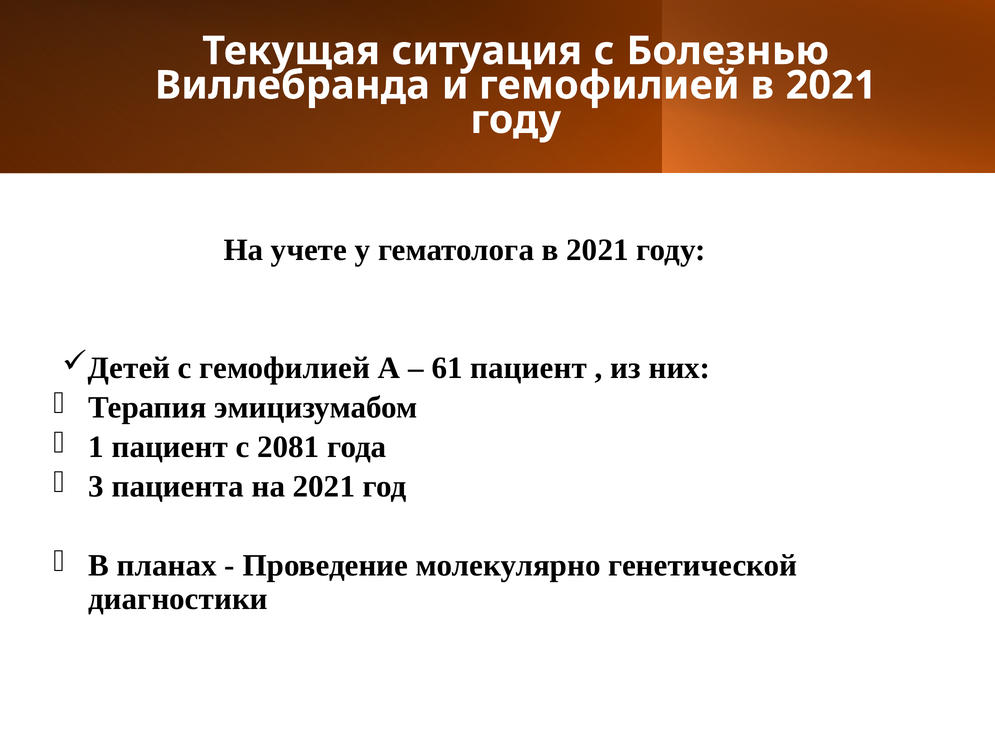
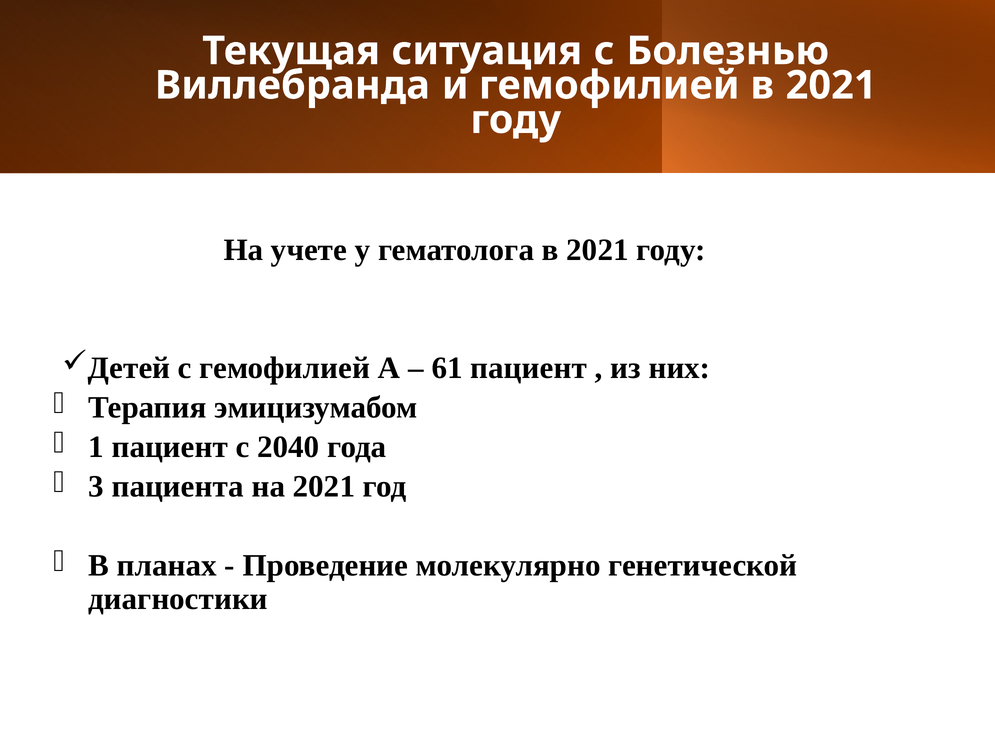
2081: 2081 -> 2040
